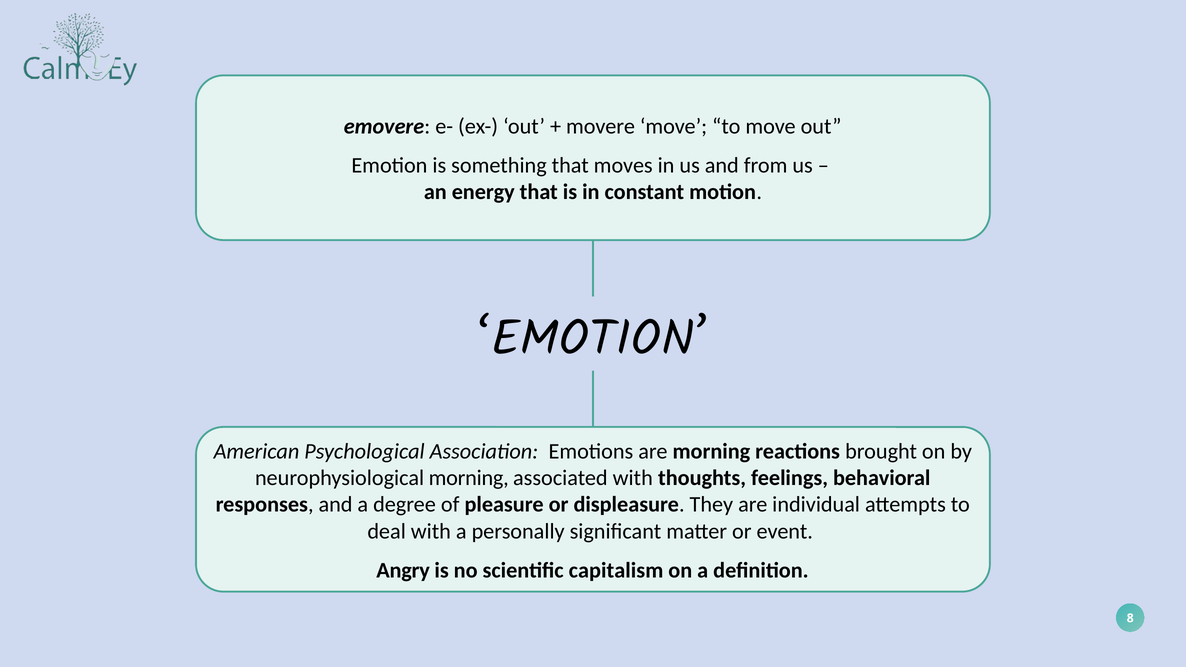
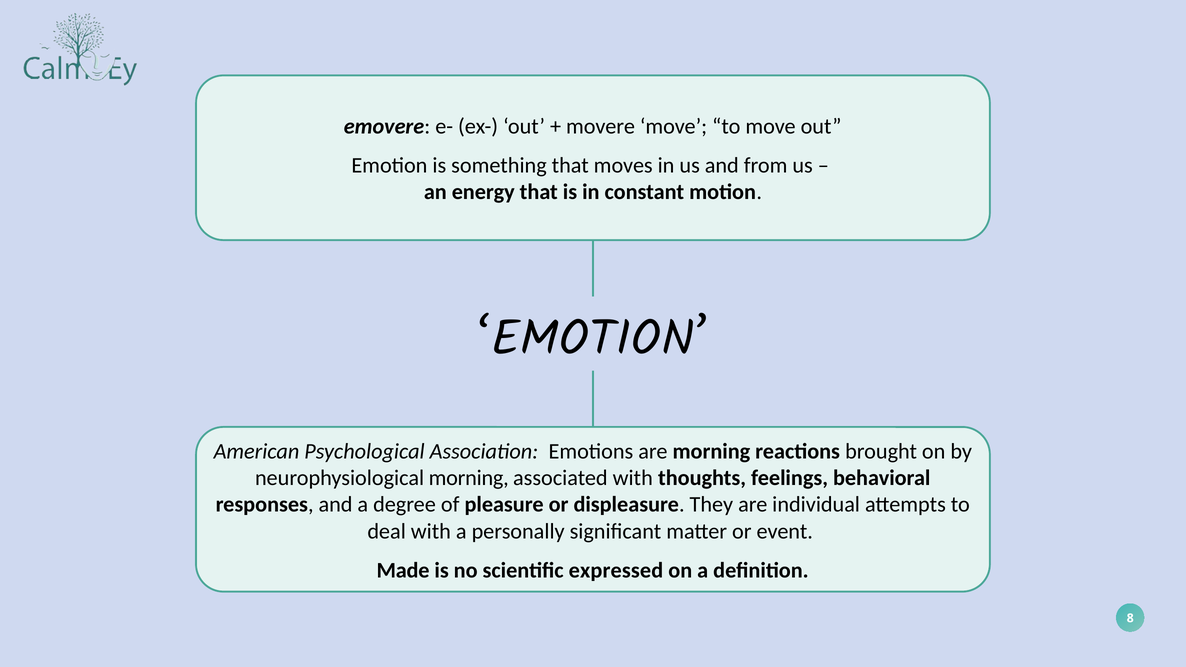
Angry: Angry -> Made
capitalism: capitalism -> expressed
